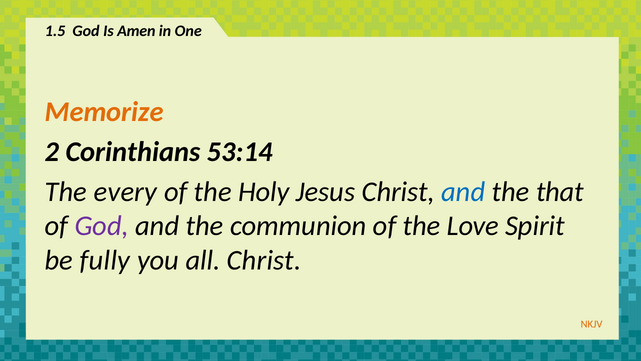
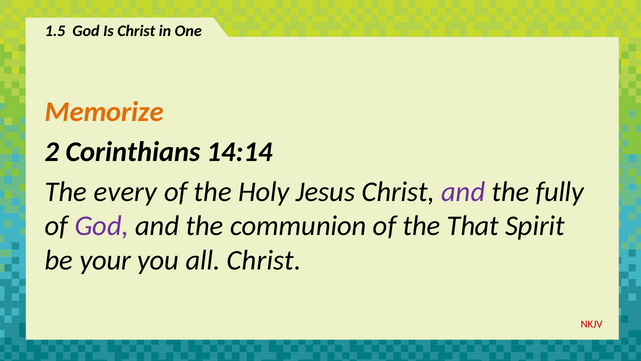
Is Amen: Amen -> Christ
53:14: 53:14 -> 14:14
and at (463, 192) colour: blue -> purple
that: that -> fully
Love: Love -> That
fully: fully -> your
NKJV colour: orange -> red
